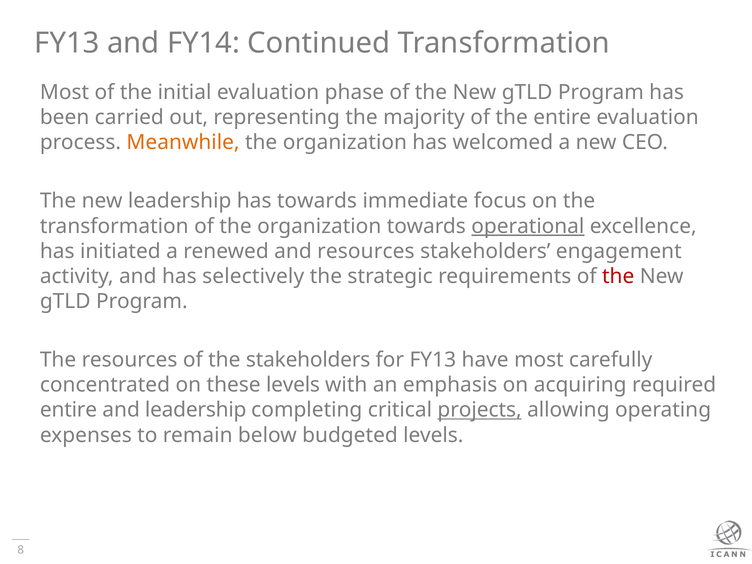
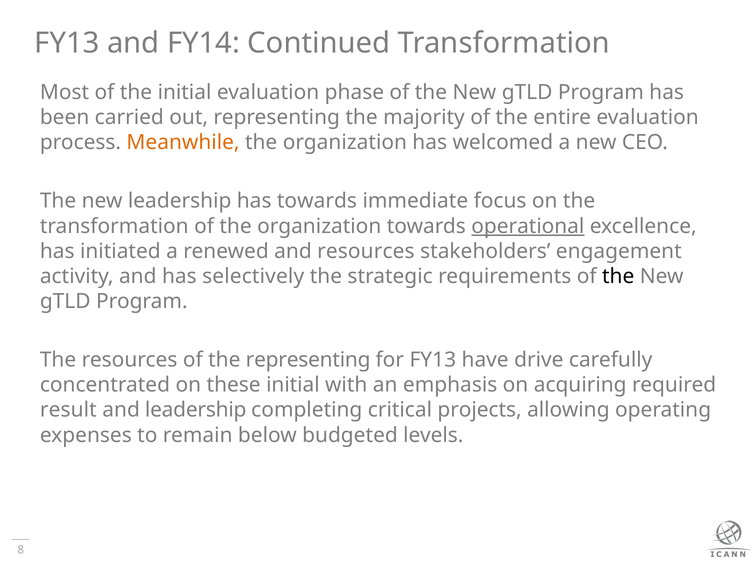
the at (618, 276) colour: red -> black
the stakeholders: stakeholders -> representing
have most: most -> drive
these levels: levels -> initial
entire at (69, 410): entire -> result
projects underline: present -> none
